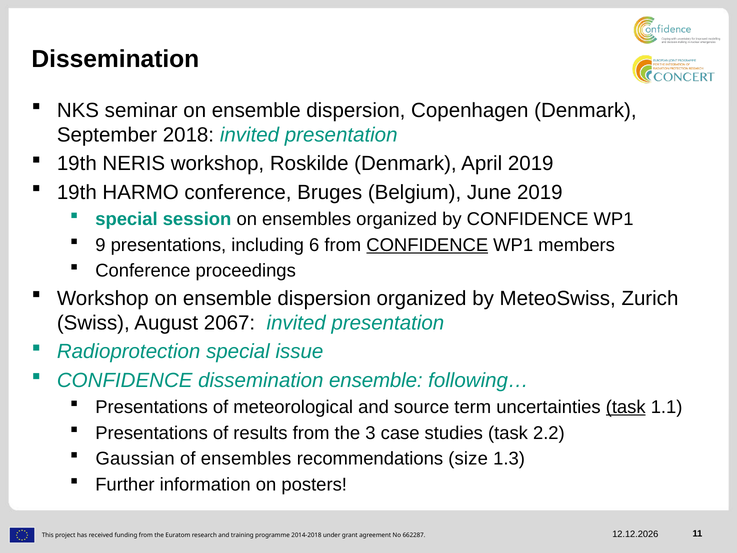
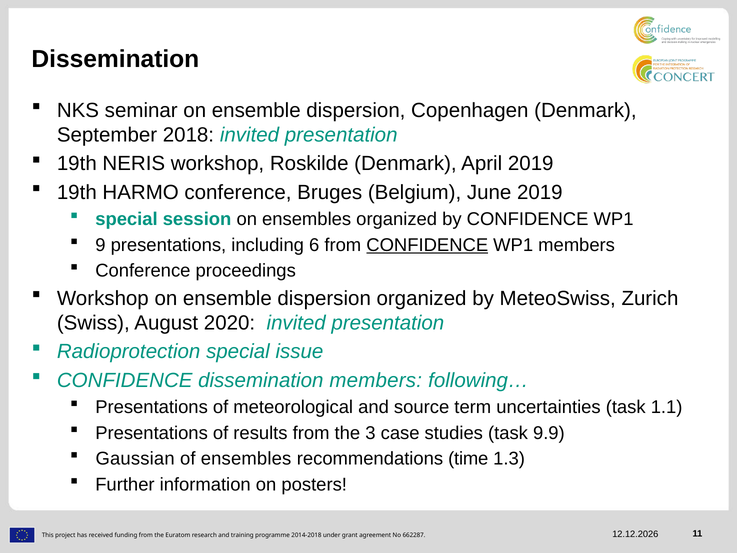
2067: 2067 -> 2020
dissemination ensemble: ensemble -> members
task at (626, 407) underline: present -> none
2.2: 2.2 -> 9.9
size: size -> time
